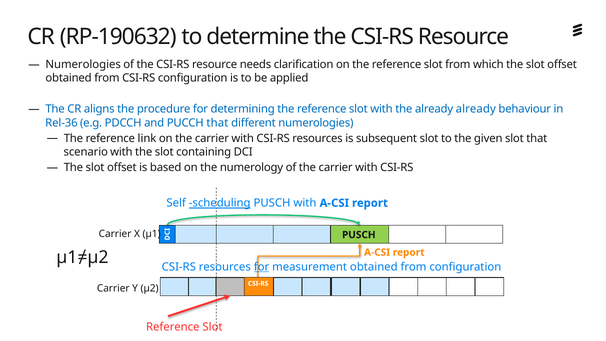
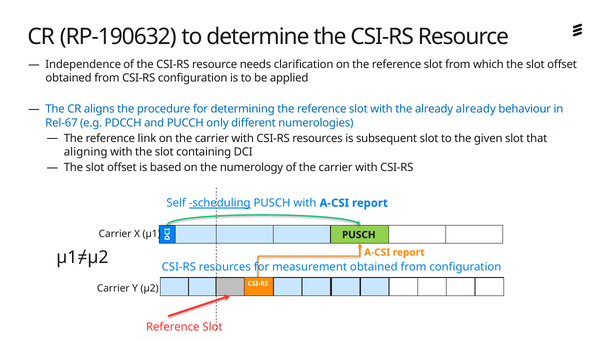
Numerologies at (83, 64): Numerologies -> Independence
Rel-36: Rel-36 -> Rel-67
PUCCH that: that -> only
scenario: scenario -> aligning
for at (261, 267) underline: present -> none
